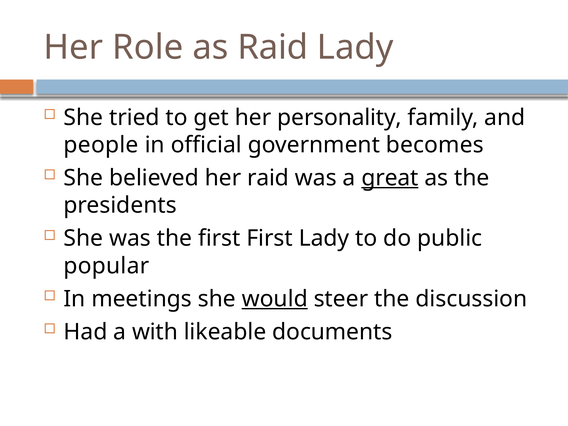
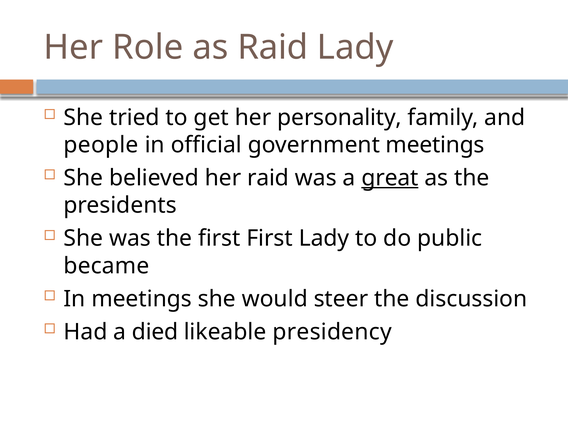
government becomes: becomes -> meetings
popular: popular -> became
would underline: present -> none
with: with -> died
documents: documents -> presidency
